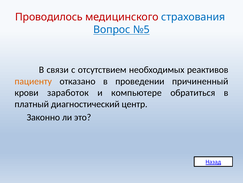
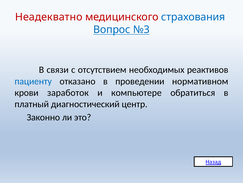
Проводилось: Проводилось -> Неадекватно
№5: №5 -> №3
пациенту colour: orange -> blue
причиненный: причиненный -> нормативном
